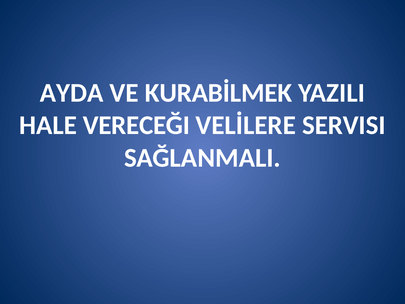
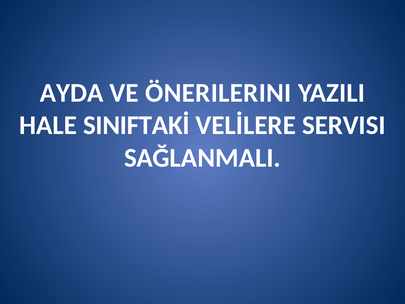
KURABİLMEK: KURABİLMEK -> ÖNERILERINI
VERECEĞI: VERECEĞI -> SINIFTAKİ
